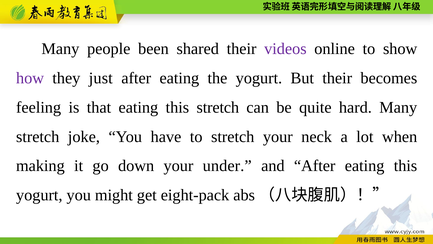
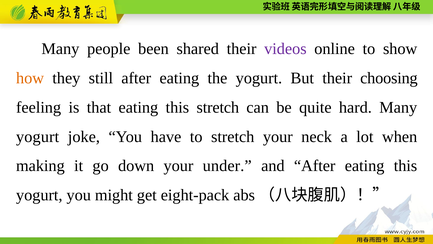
how colour: purple -> orange
just: just -> still
becomes: becomes -> choosing
stretch at (38, 136): stretch -> yogurt
